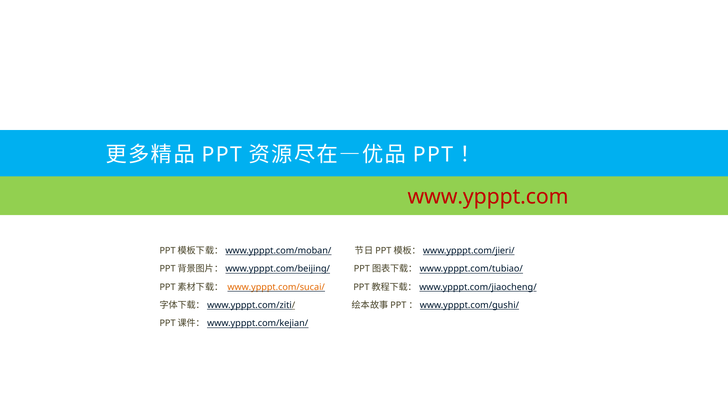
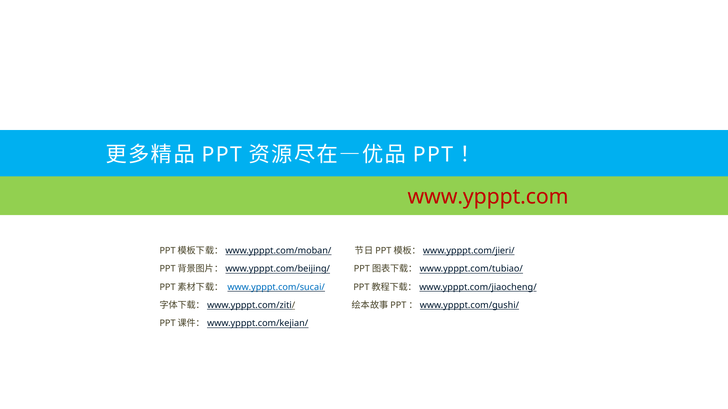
www.ypppt.com/sucai/ colour: orange -> blue
